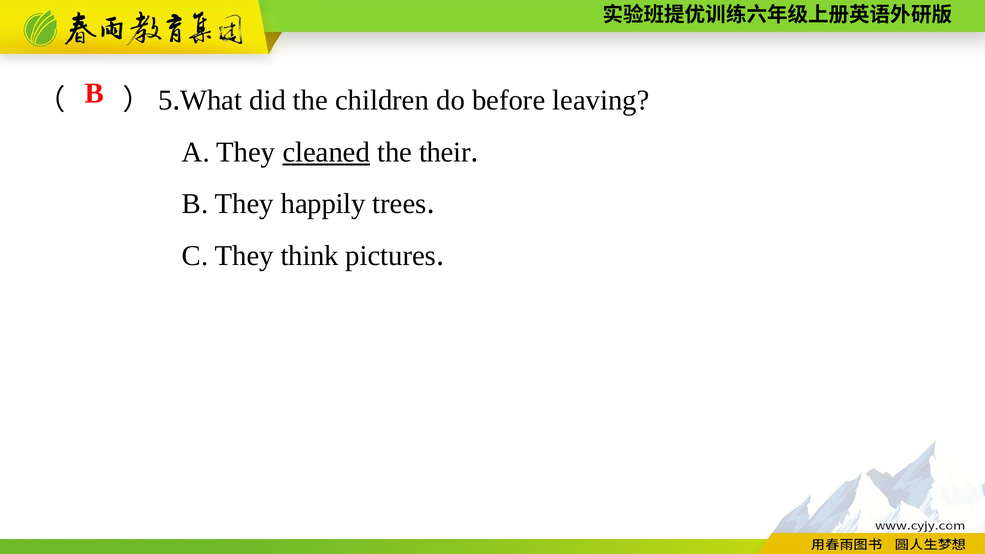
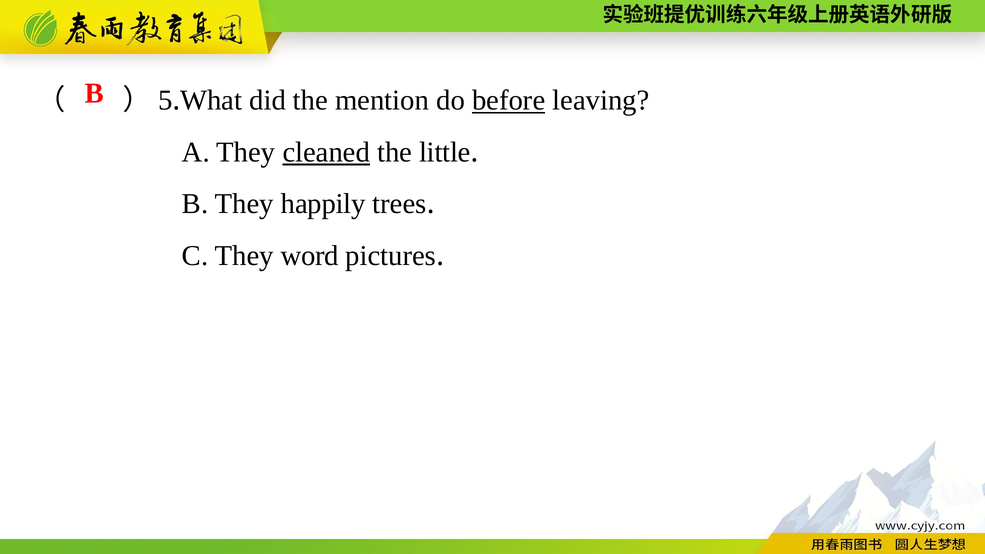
children: children -> mention
before underline: none -> present
their: their -> little
think: think -> word
